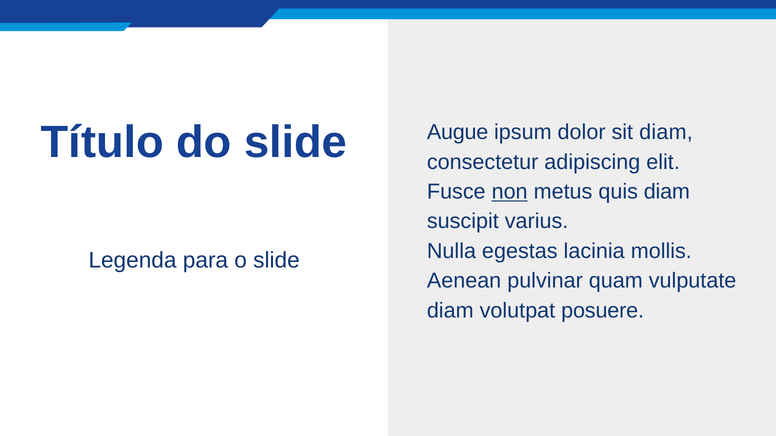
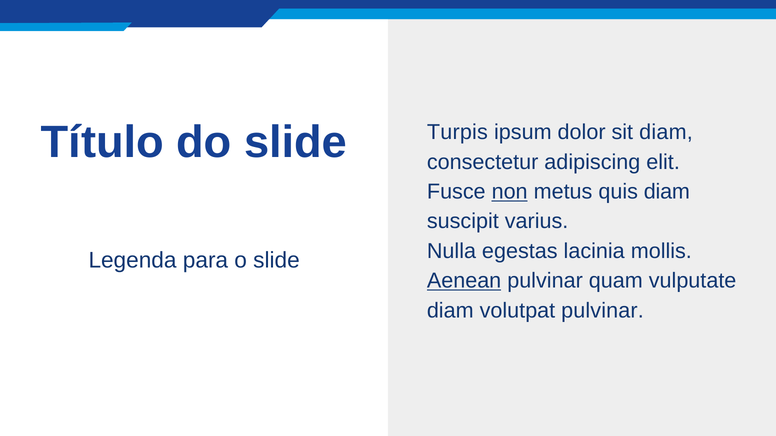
Augue: Augue -> Turpis
Aenean underline: none -> present
volutpat posuere: posuere -> pulvinar
